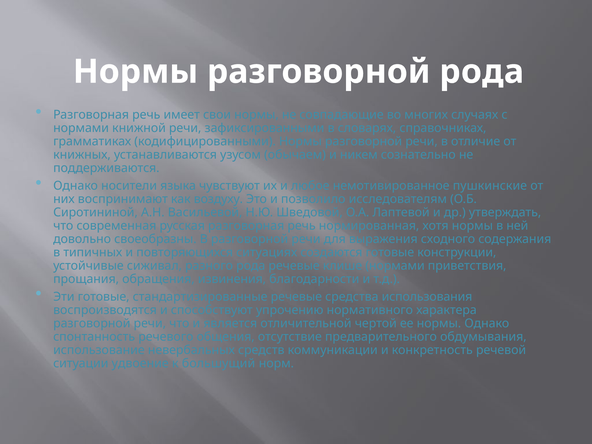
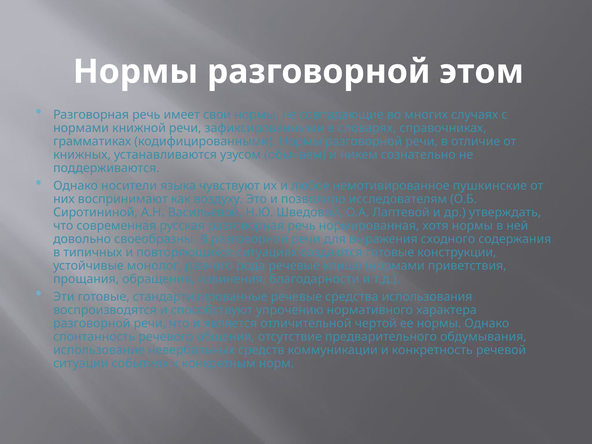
разговорной рода: рода -> этом
сиживал: сиживал -> монолог
удвоение: удвоение -> событиях
большущий: большущий -> конкретным
